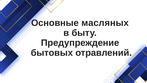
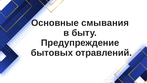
масляных: масляных -> смывания
